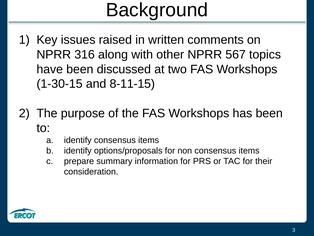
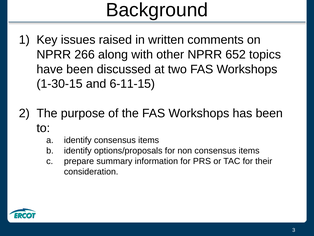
316: 316 -> 266
567: 567 -> 652
8-11-15: 8-11-15 -> 6-11-15
